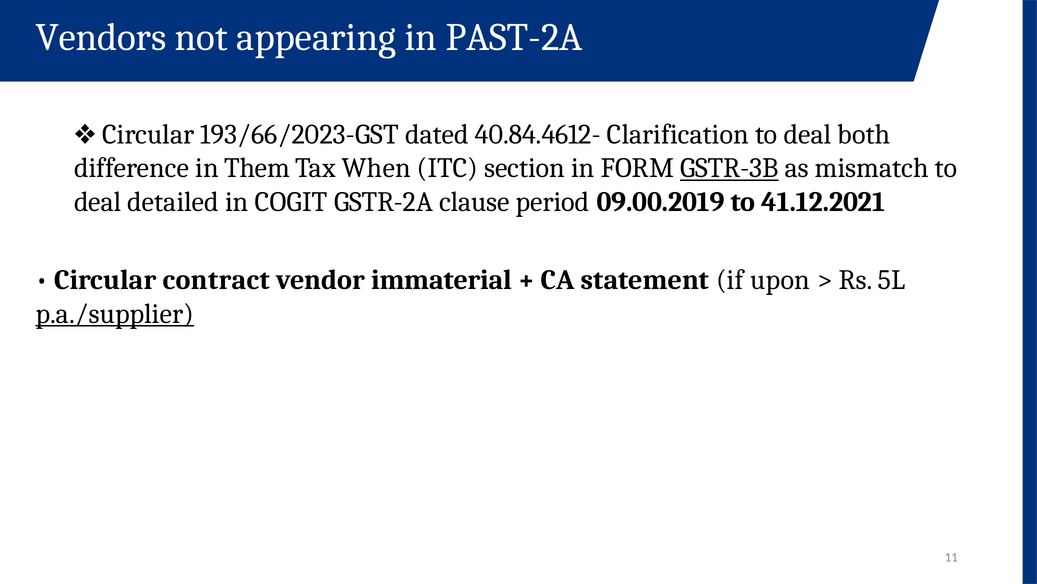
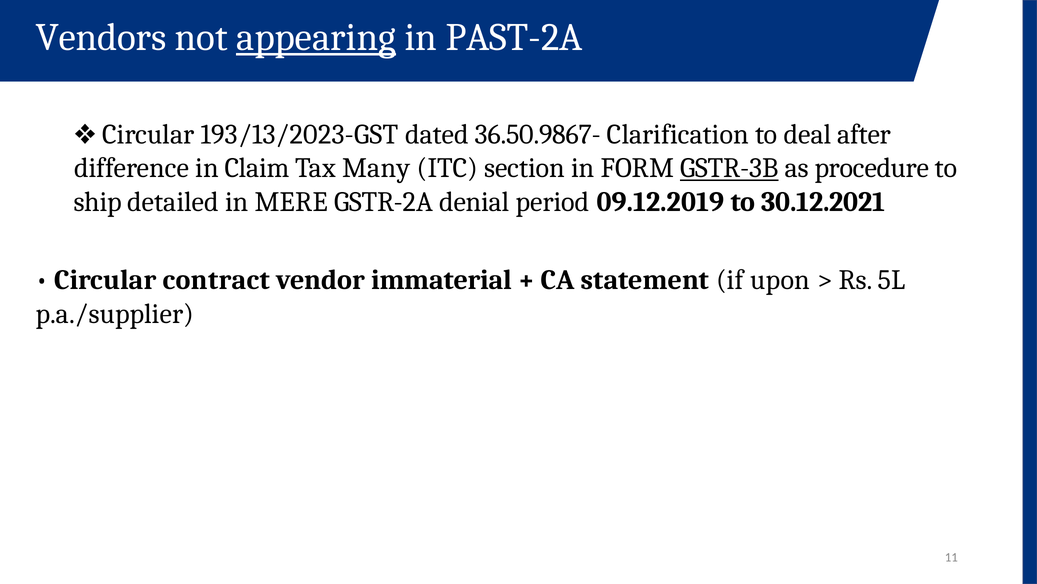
appearing underline: none -> present
193/66/2023-GST: 193/66/2023-GST -> 193/13/2023-GST
40.84.4612-: 40.84.4612- -> 36.50.9867-
both: both -> after
Them: Them -> Claim
When: When -> Many
mismatch: mismatch -> procedure
deal at (98, 202): deal -> ship
COGIT: COGIT -> MERE
clause: clause -> denial
09.00.2019: 09.00.2019 -> 09.12.2019
41.12.2021: 41.12.2021 -> 30.12.2021
p.a./supplier underline: present -> none
